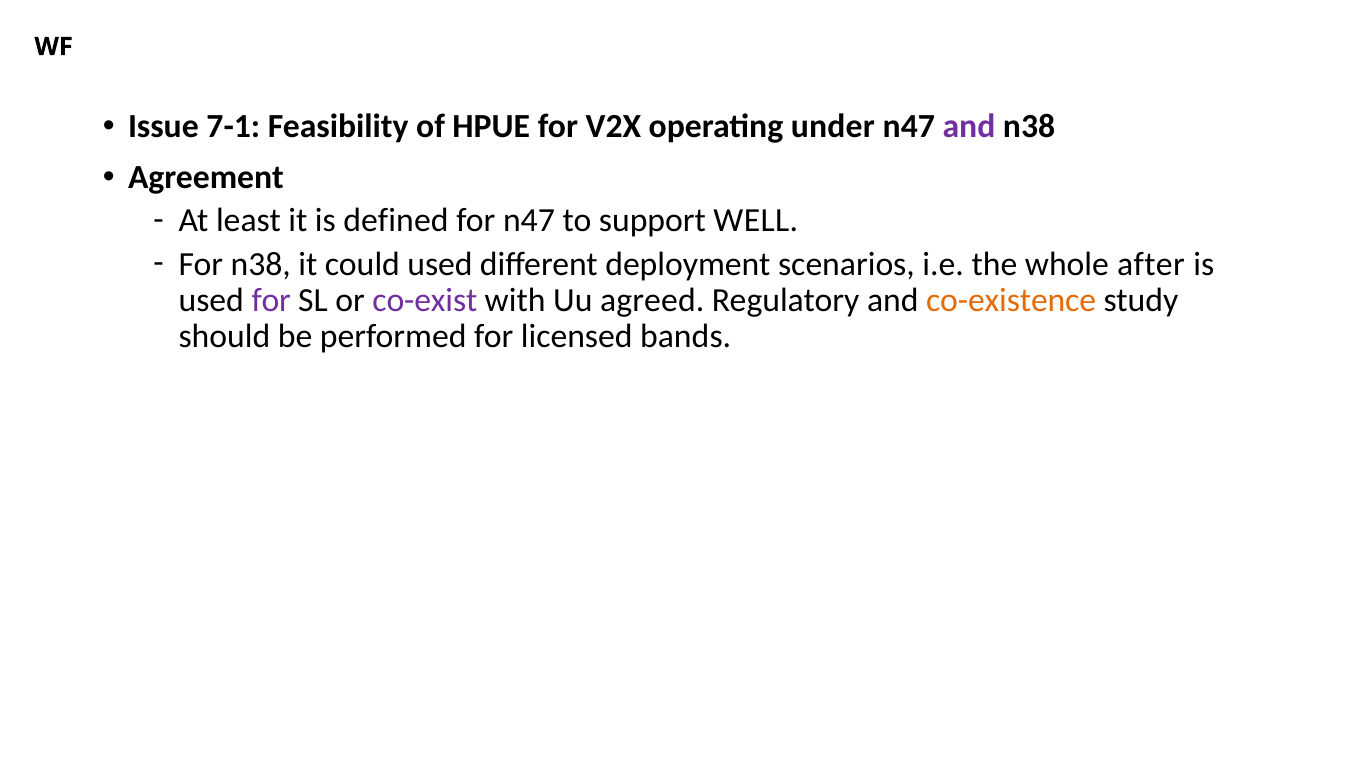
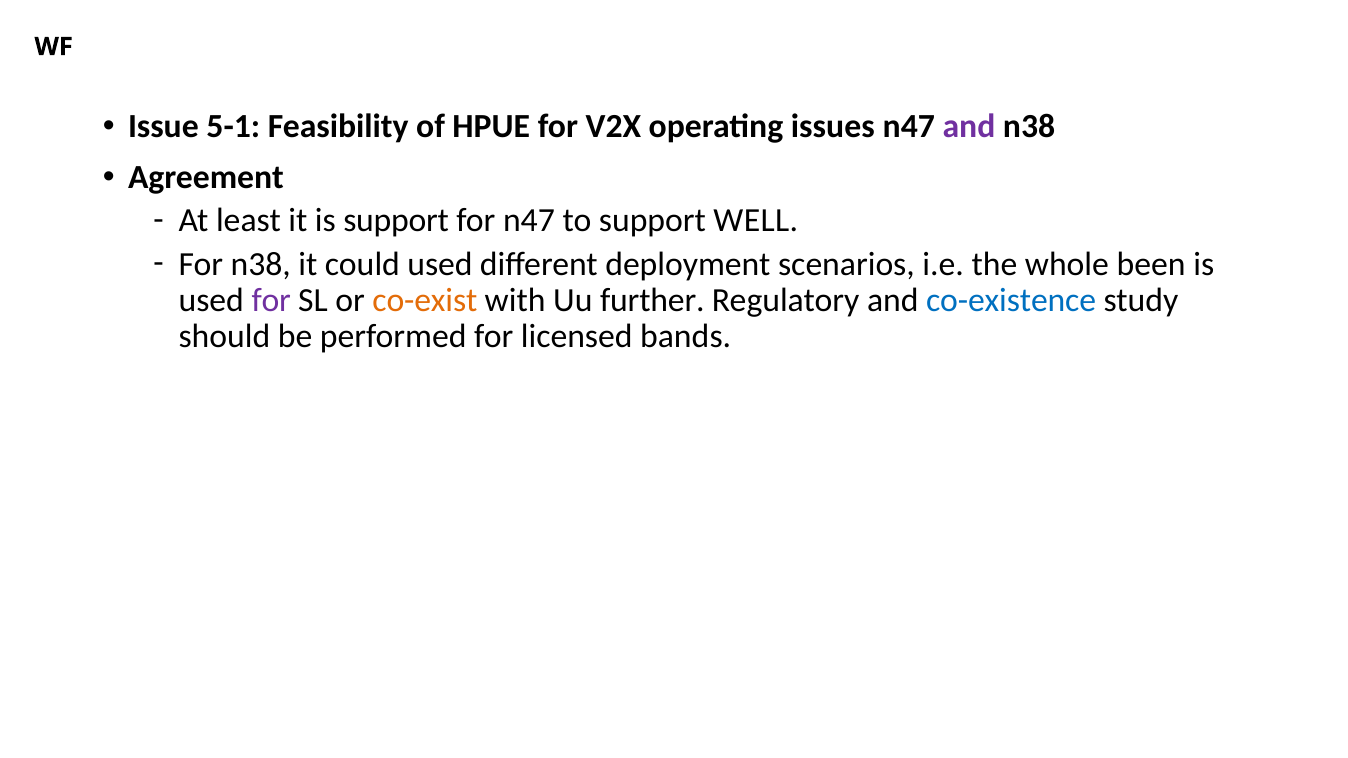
7-1: 7-1 -> 5-1
under: under -> issues
is defined: defined -> support
after: after -> been
co-exist colour: purple -> orange
agreed: agreed -> further
co-existence colour: orange -> blue
